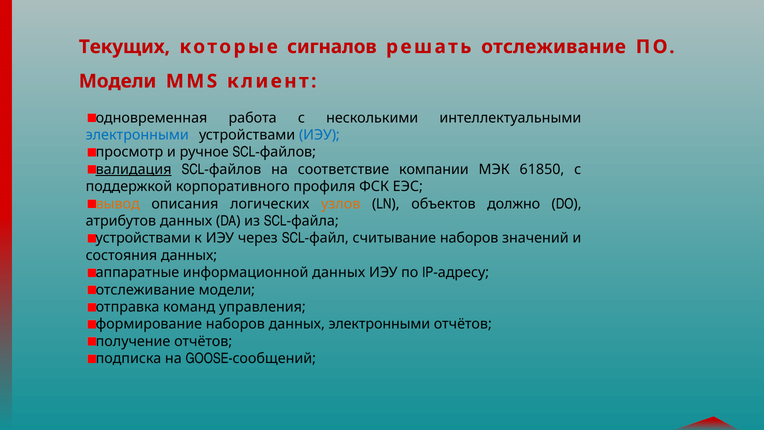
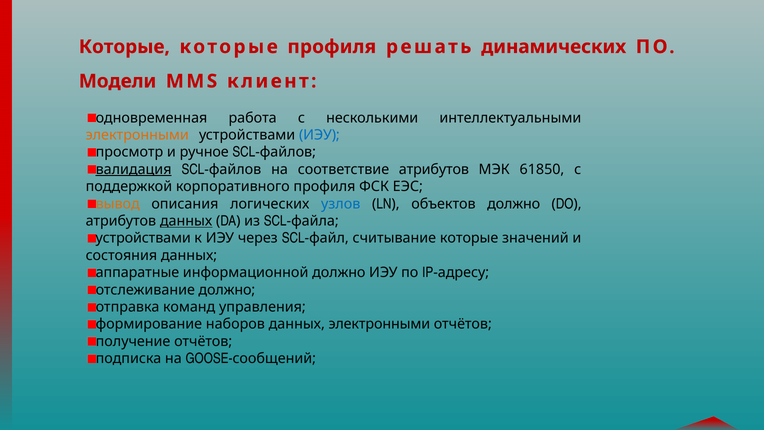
Текущих at (124, 47): Текущих -> Которые
которые сигналов: сигналов -> профиля
решать отслеживание: отслеживание -> динамических
электронными at (137, 135) colour: blue -> orange
соответствие компании: компании -> атрибутов
узлов colour: orange -> blue
данных at (186, 221) underline: none -> present
считывание наборов: наборов -> которые
информационной данных: данных -> должно
отслеживание модели: модели -> должно
